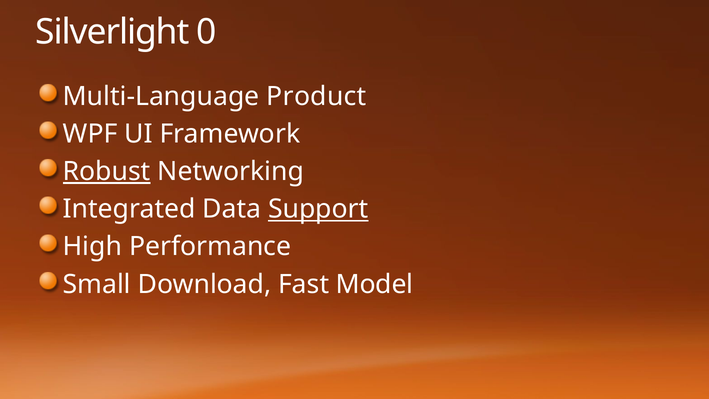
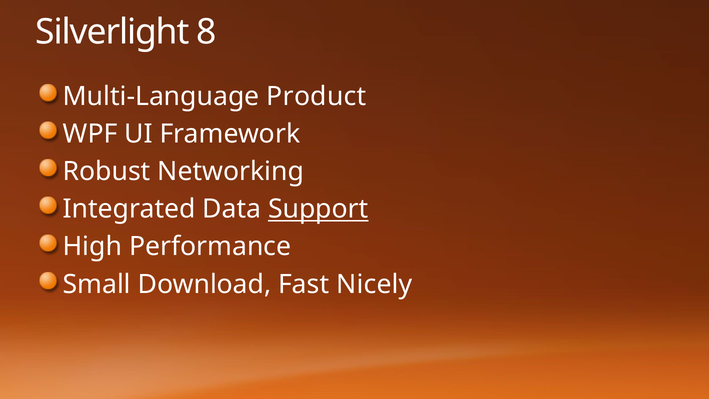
0: 0 -> 8
Robust underline: present -> none
Model: Model -> Nicely
